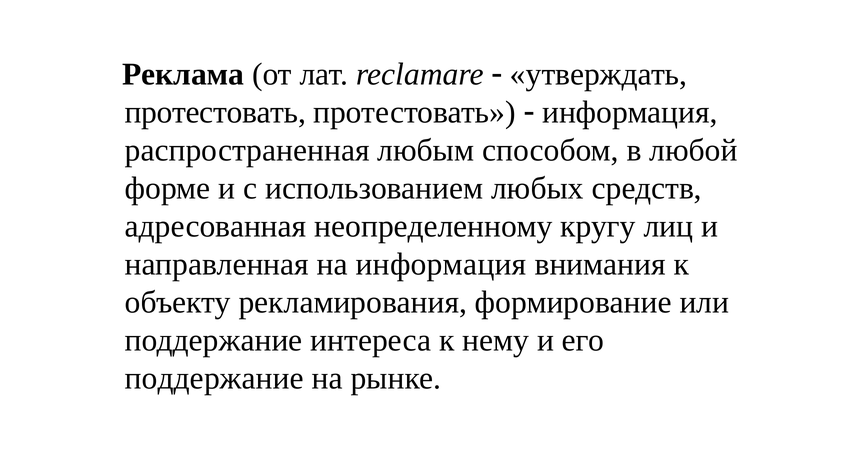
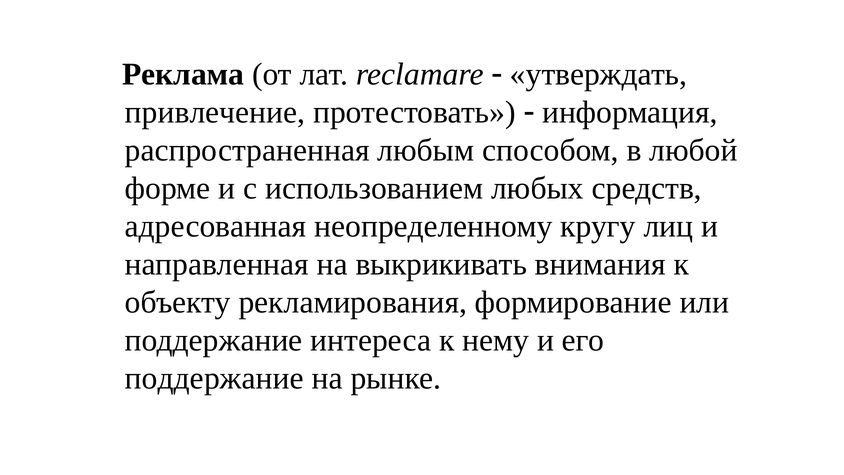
протестовать at (215, 112): протестовать -> привлечение
на информация: информация -> выкрикивать
